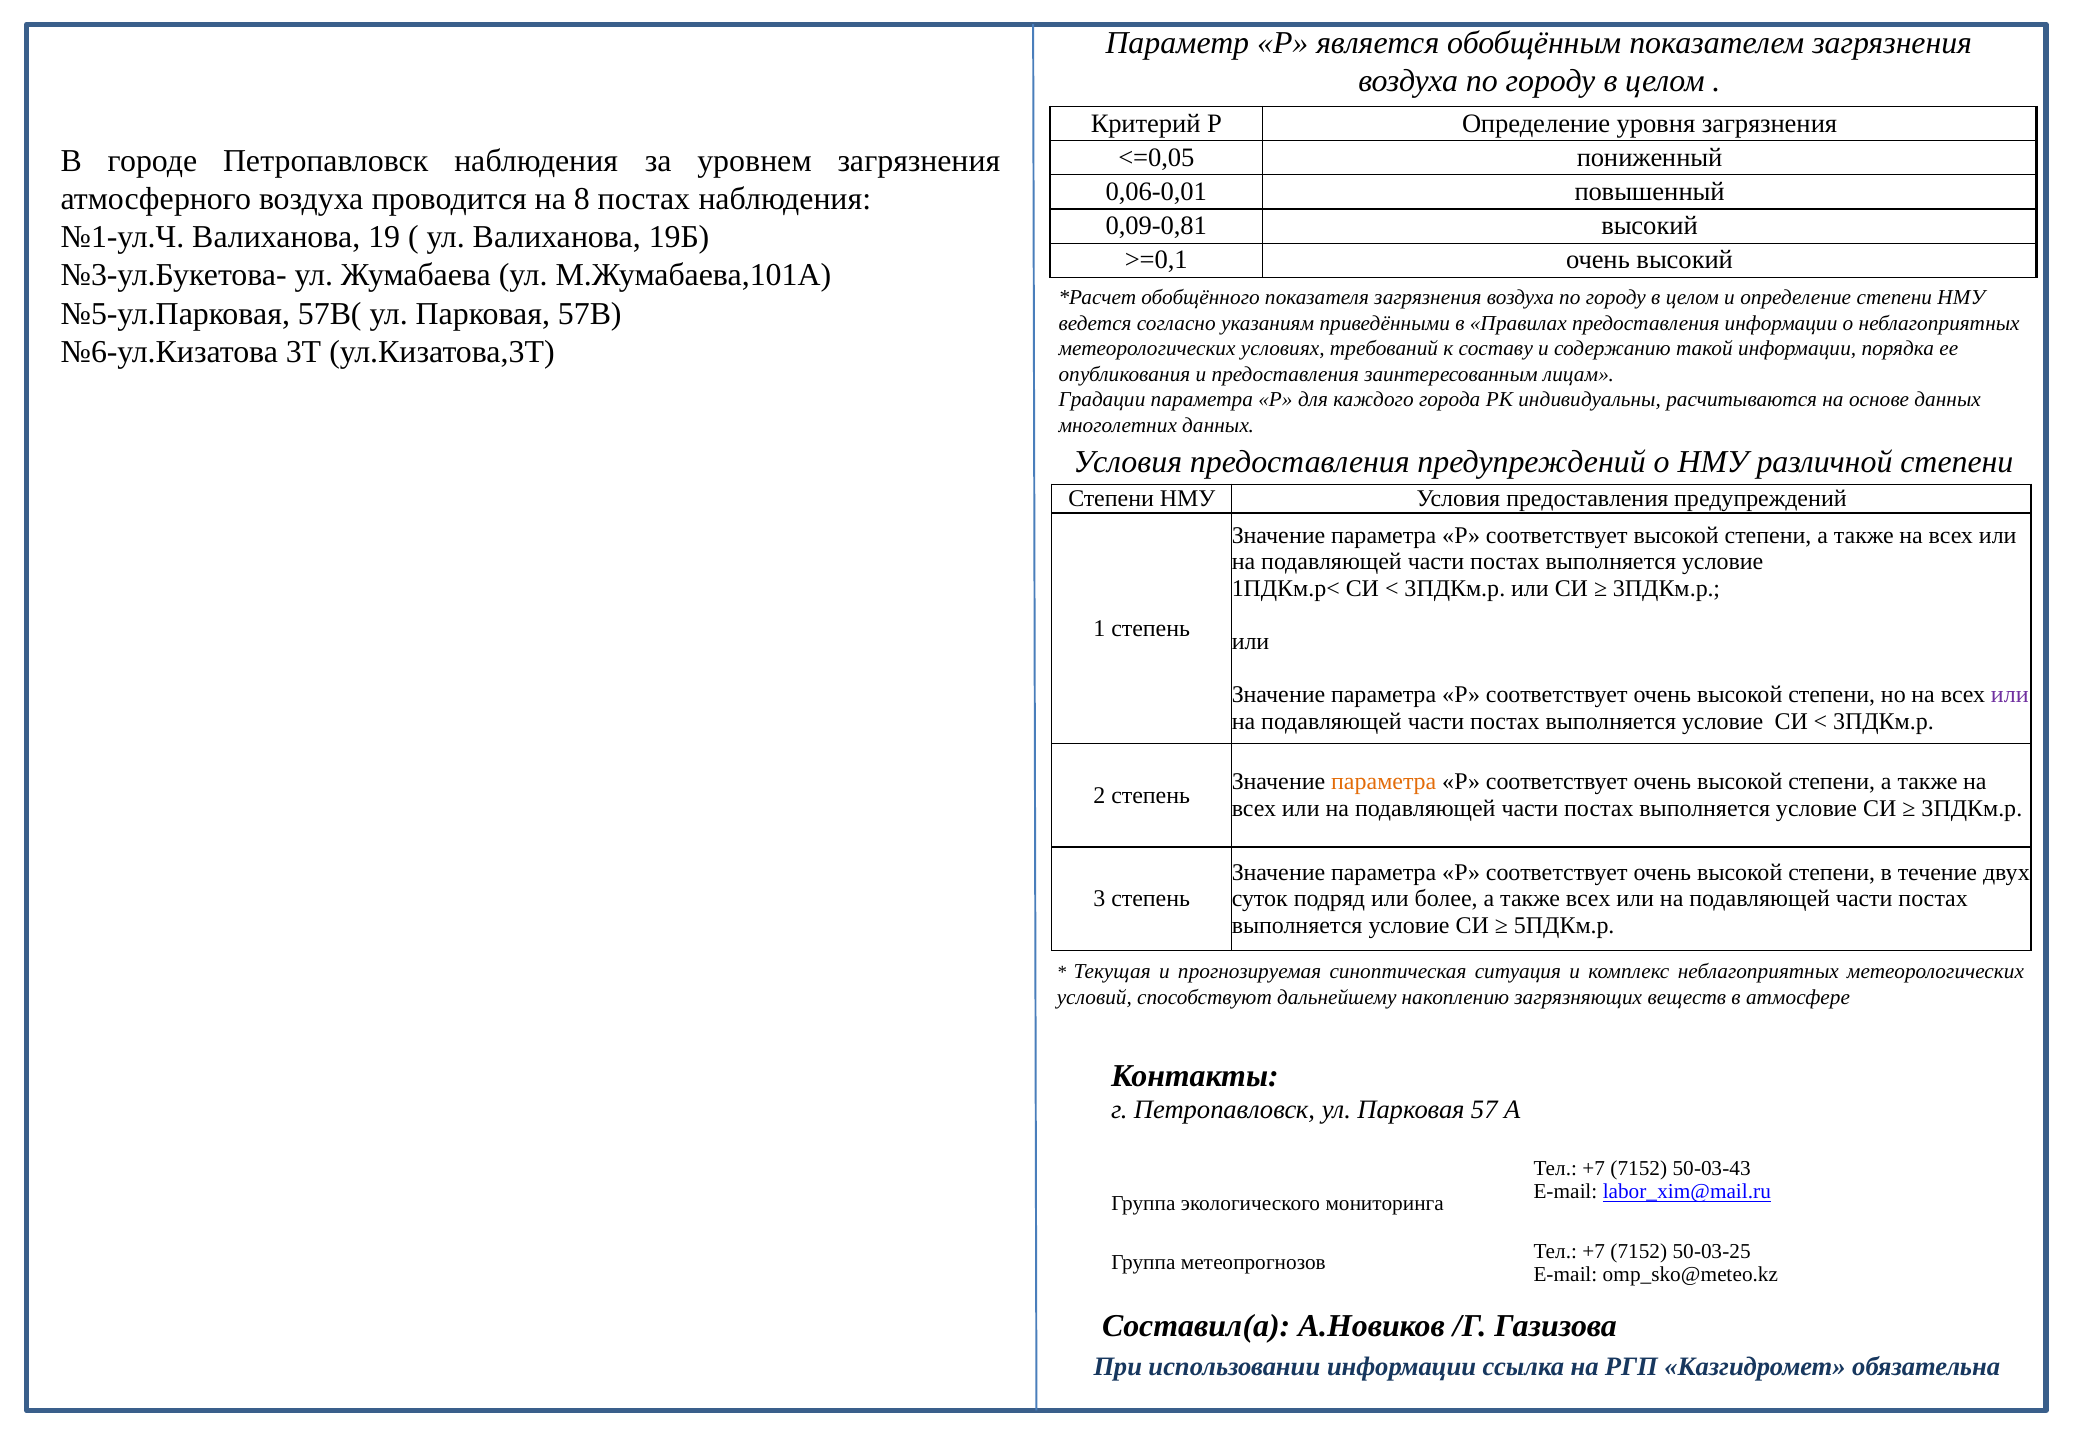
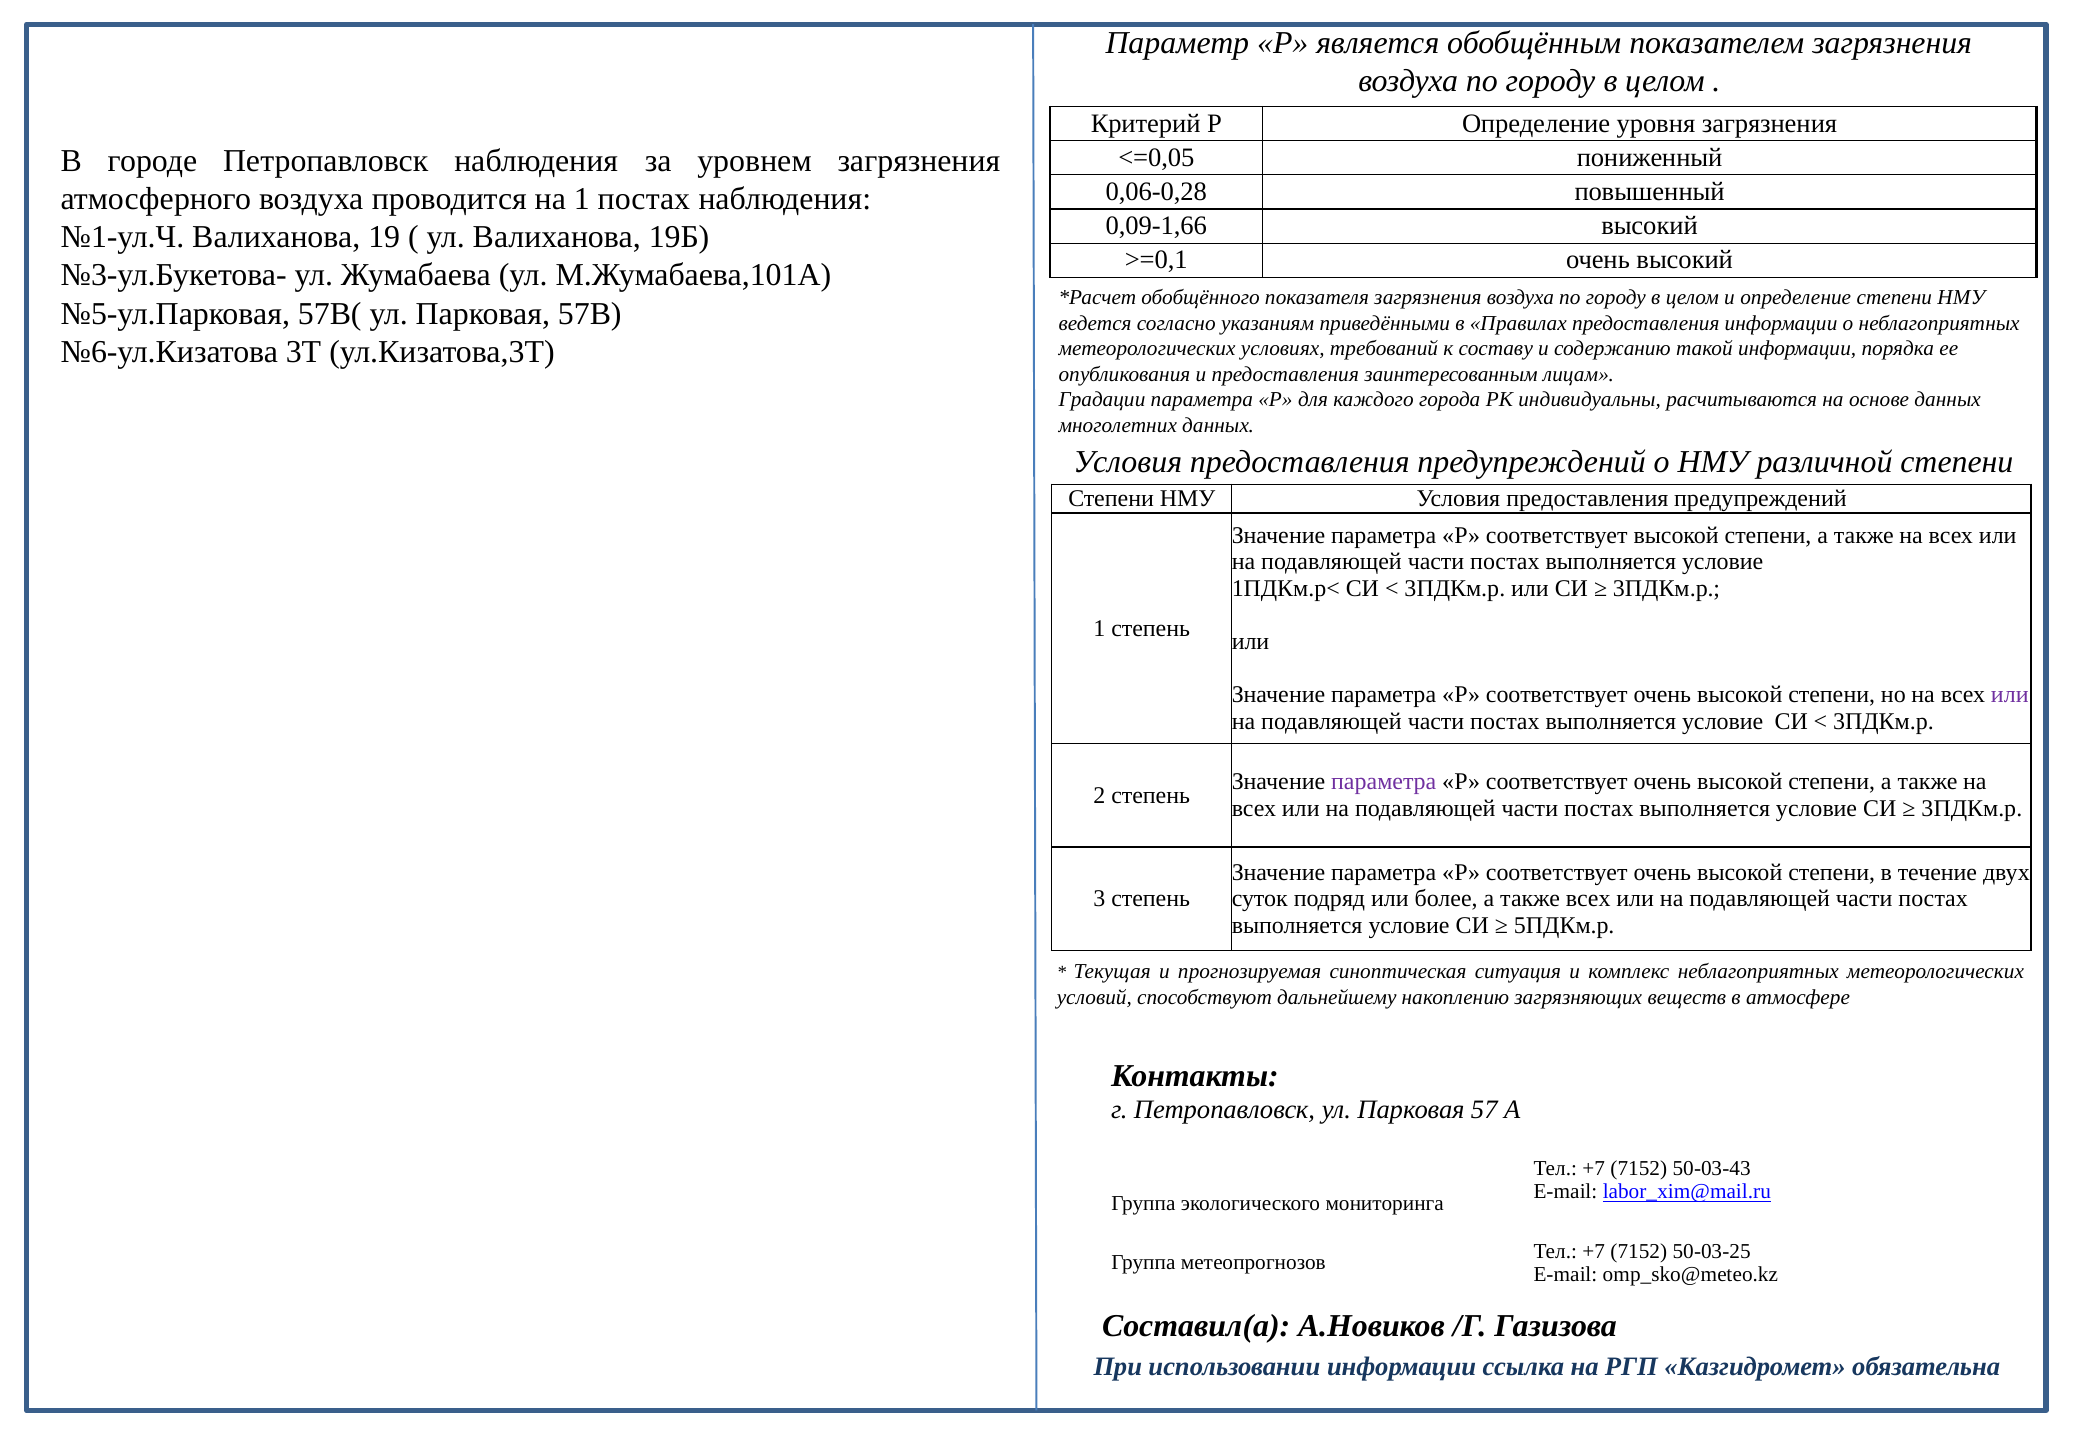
0,06-0,01: 0,06-0,01 -> 0,06-0,28
на 8: 8 -> 1
0,09-0,81: 0,09-0,81 -> 0,09-1,66
параметра at (1384, 782) colour: orange -> purple
